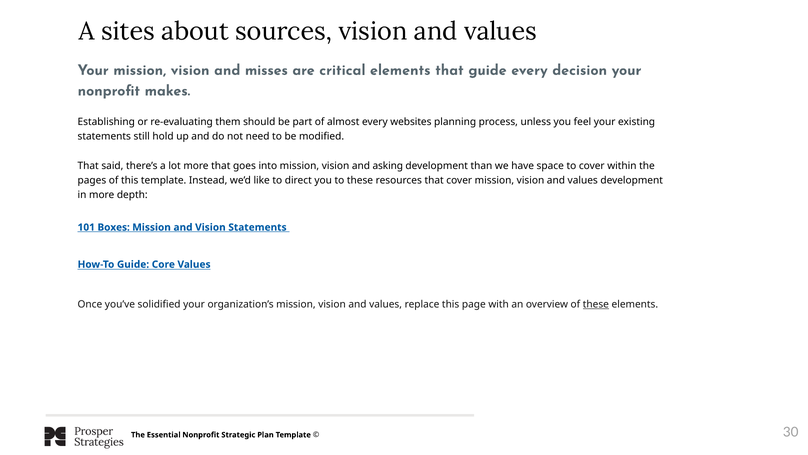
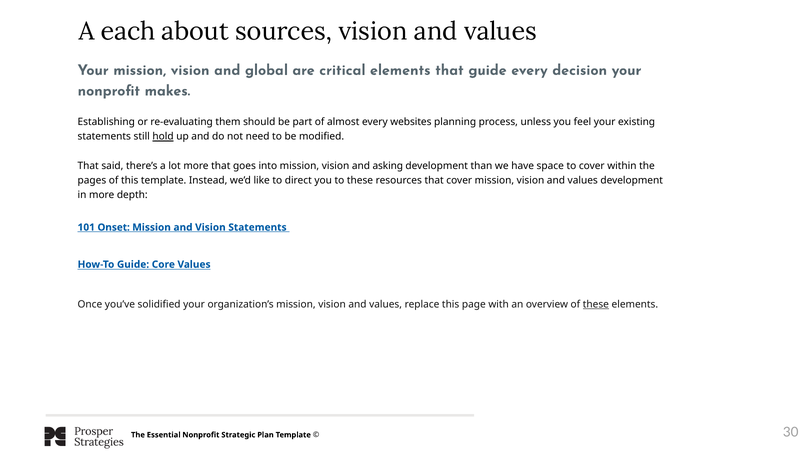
sites: sites -> each
misses: misses -> global
hold underline: none -> present
Boxes: Boxes -> Onset
